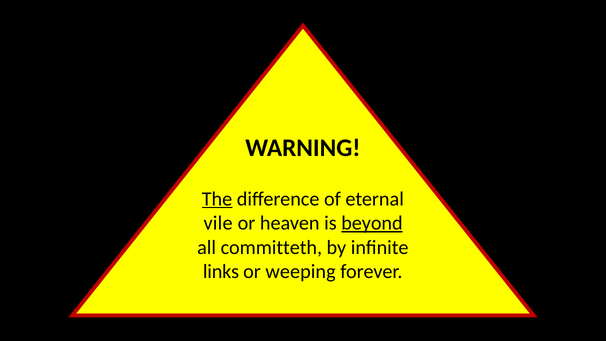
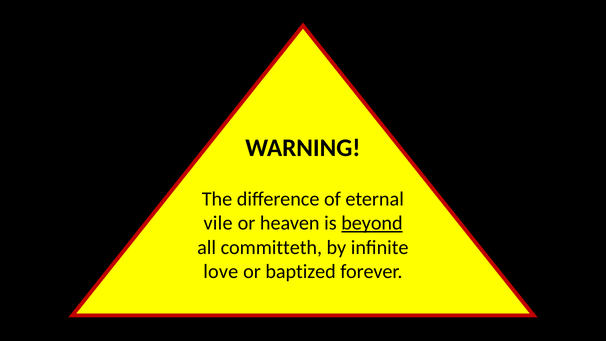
The underline: present -> none
links: links -> love
weeping: weeping -> baptized
